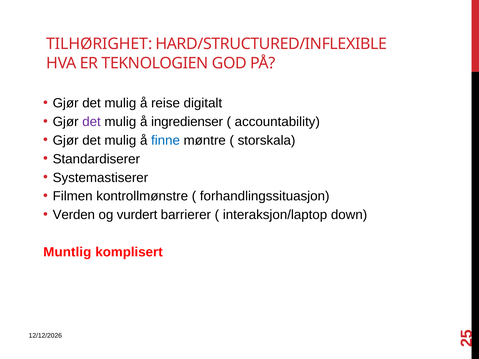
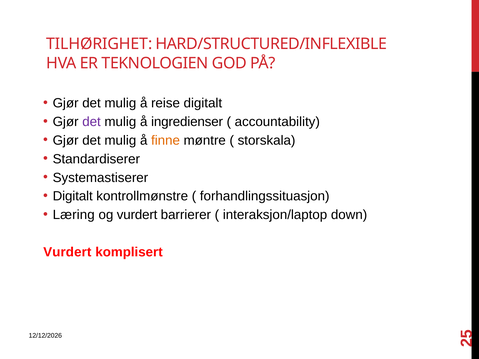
finne colour: blue -> orange
Filmen at (73, 196): Filmen -> Digitalt
Verden: Verden -> Læring
Muntlig at (67, 252): Muntlig -> Vurdert
